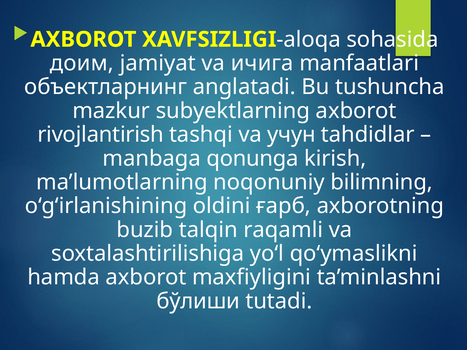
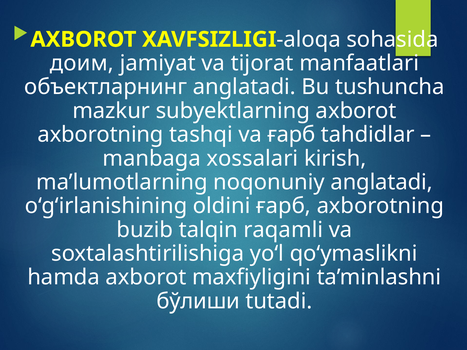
ичига: ичига -> tijorat
rivojlantirish at (101, 135): rivojlantirish -> axborotning
va учун: учун -> ғарб
qonunga: qonunga -> xossalari
noqonuniy bilimning: bilimning -> anglatadi
